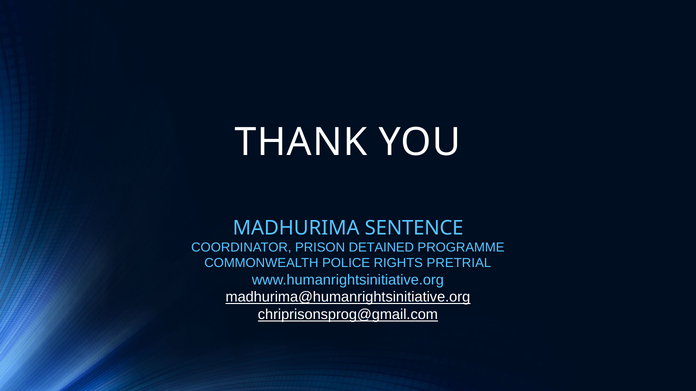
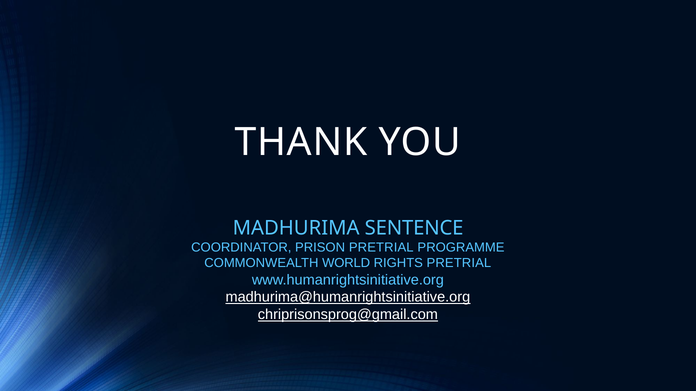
PRISON DETAINED: DETAINED -> PRETRIAL
POLICE: POLICE -> WORLD
